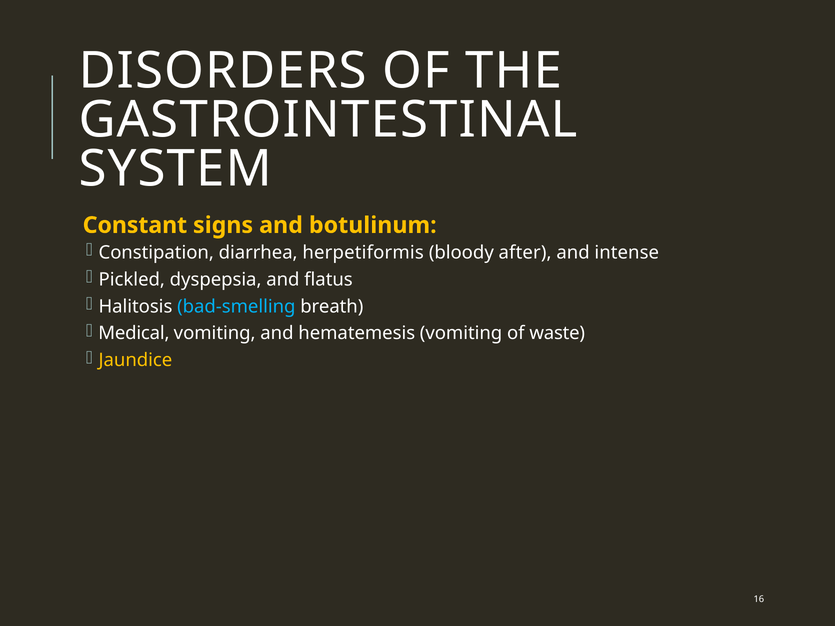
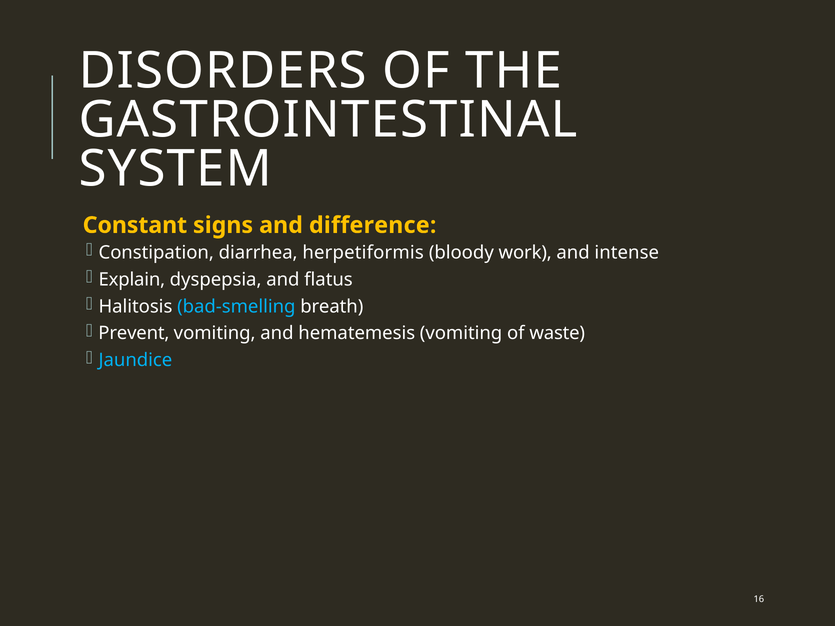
botulinum: botulinum -> difference
after: after -> work
Pickled: Pickled -> Explain
Medical: Medical -> Prevent
Jaundice colour: yellow -> light blue
